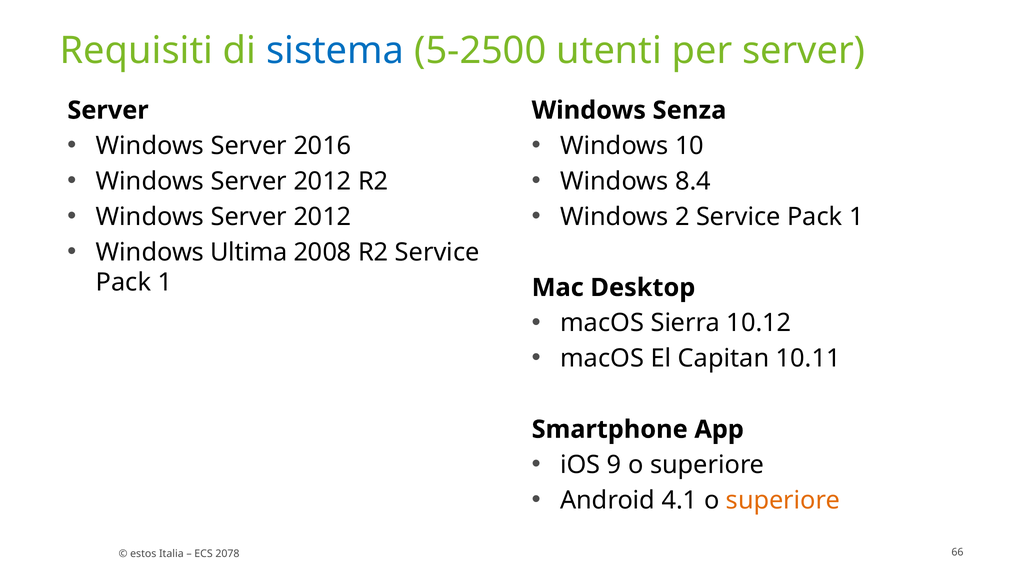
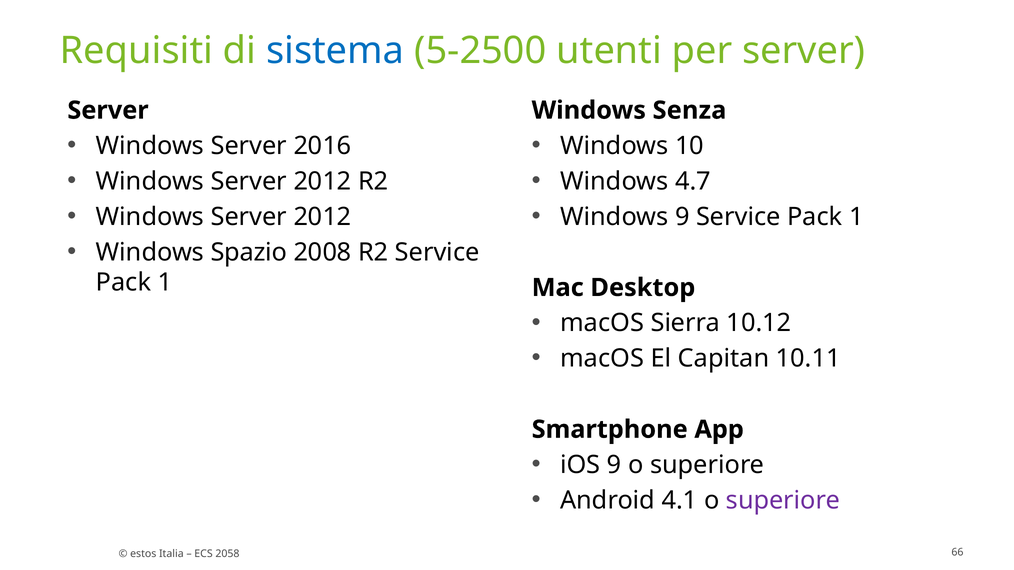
8.4: 8.4 -> 4.7
Windows 2: 2 -> 9
Ultima: Ultima -> Spazio
superiore at (783, 501) colour: orange -> purple
2078: 2078 -> 2058
